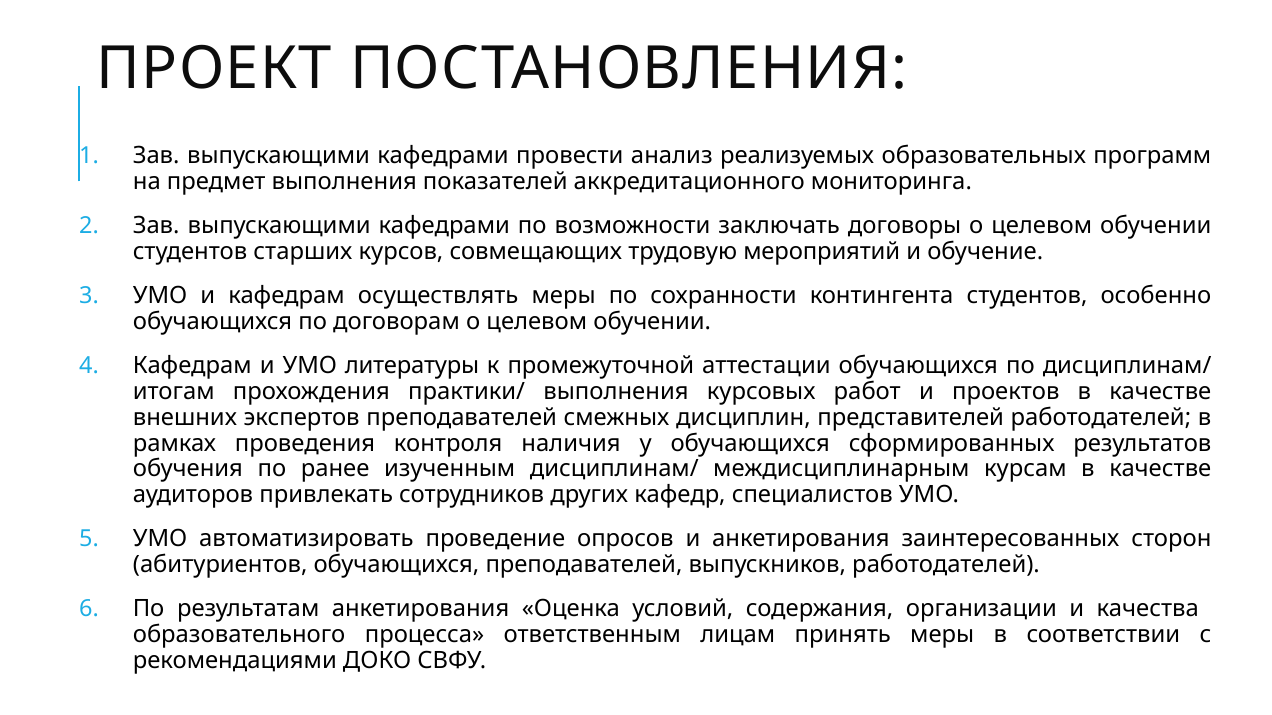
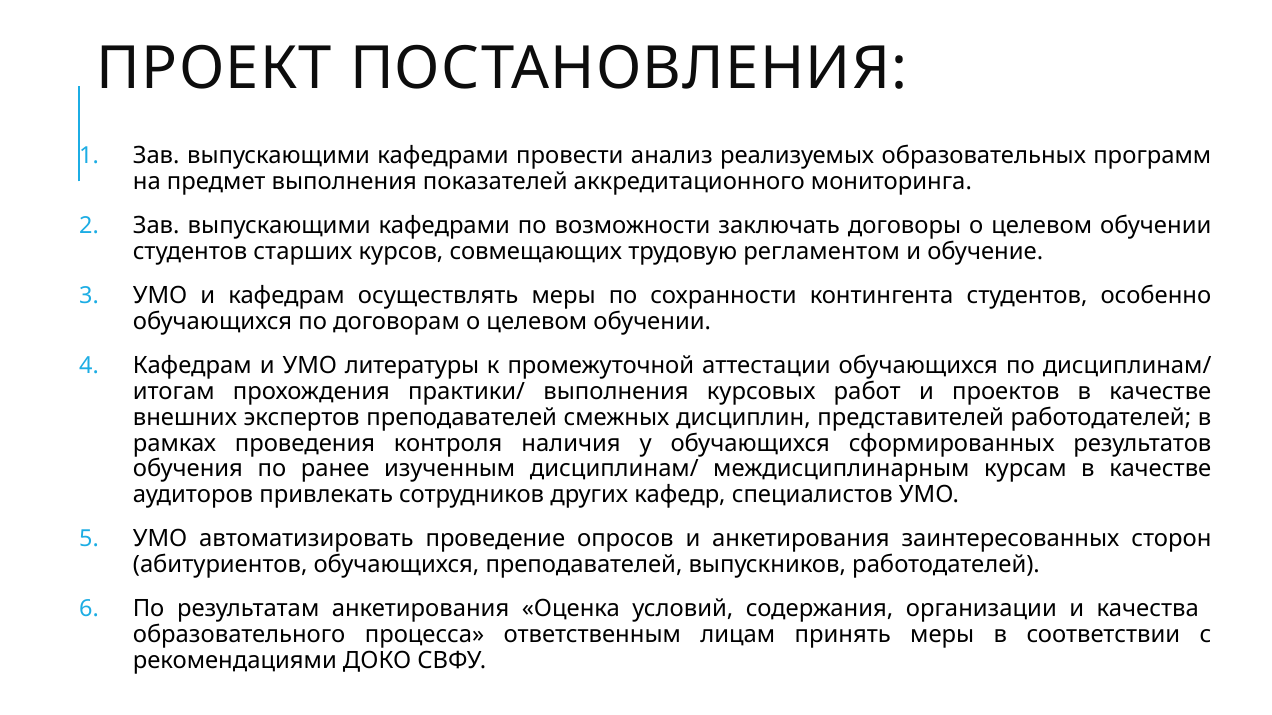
мероприятий: мероприятий -> регламентом
